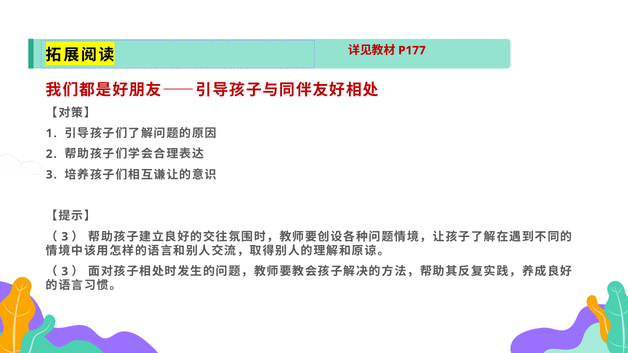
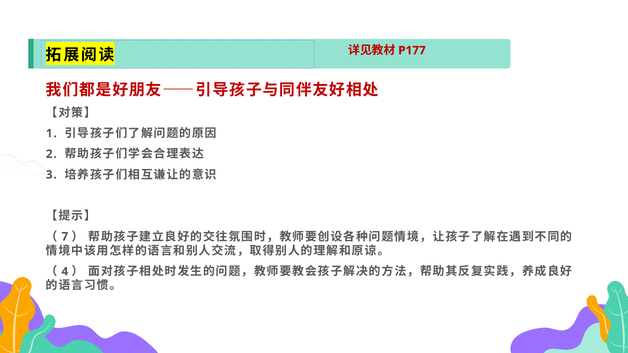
3 at (65, 237): 3 -> 7
3 at (65, 272): 3 -> 4
